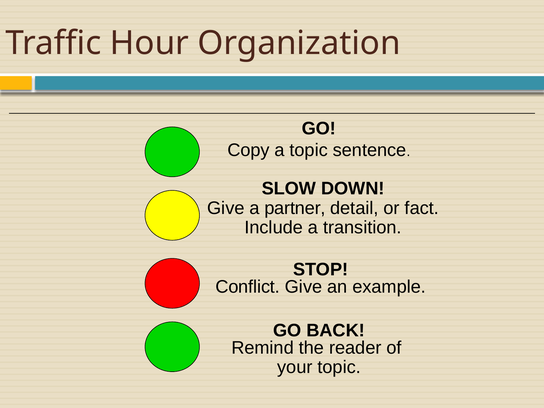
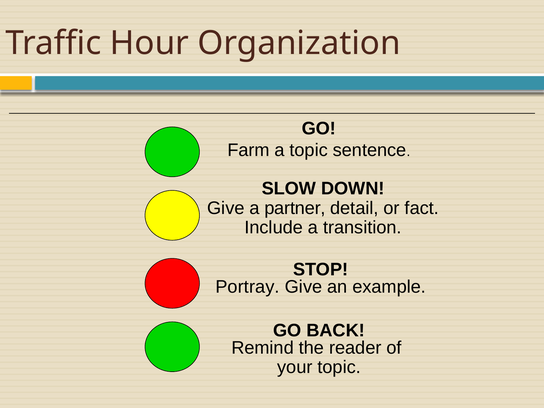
Copy: Copy -> Farm
Conflict: Conflict -> Portray
